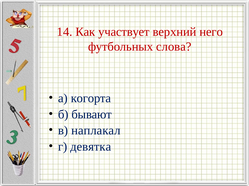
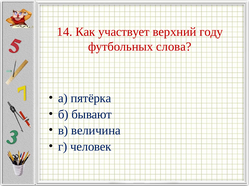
него: него -> году
когорта: когорта -> пятёрка
наплакал: наплакал -> величина
девятка: девятка -> человек
